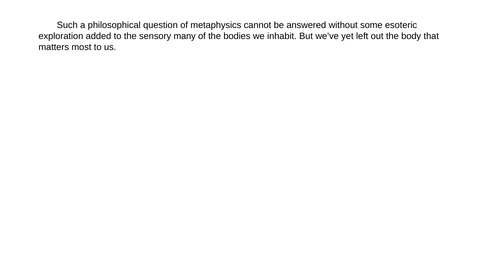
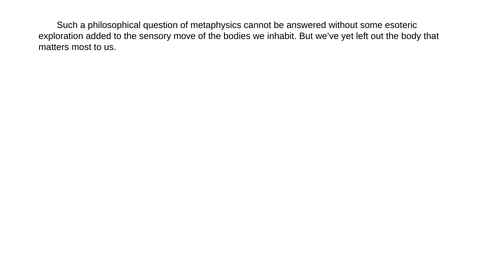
many: many -> move
